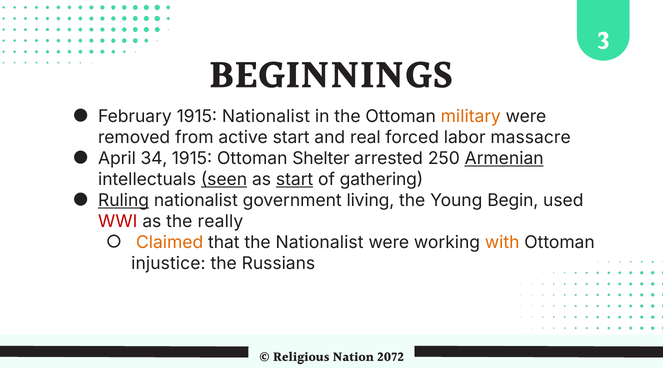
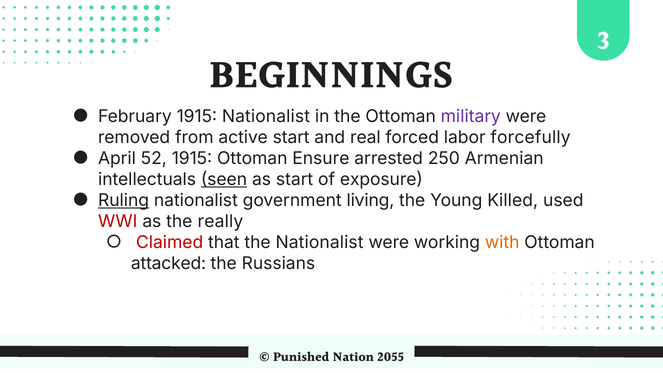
military colour: orange -> purple
massacre: massacre -> forcefully
34: 34 -> 52
Shelter: Shelter -> Ensure
Armenian underline: present -> none
start at (295, 180) underline: present -> none
gathering: gathering -> exposure
Begin: Begin -> Killed
Claimed colour: orange -> red
injustice: injustice -> attacked
Religious: Religious -> Punished
2072: 2072 -> 2055
